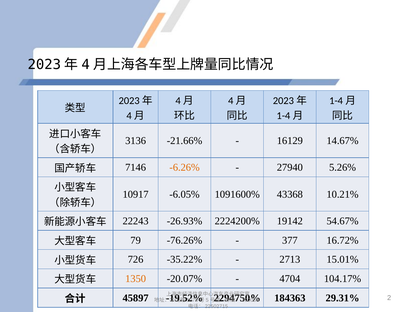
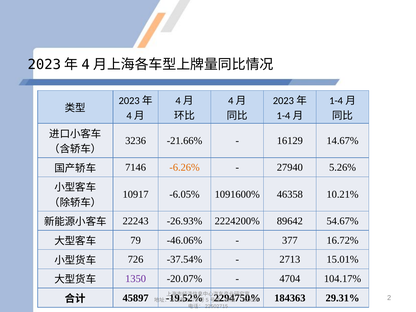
3136: 3136 -> 3236
43368: 43368 -> 46358
19142: 19142 -> 89642
-76.26%: -76.26% -> -46.06%
-35.22%: -35.22% -> -37.54%
1350 colour: orange -> purple
